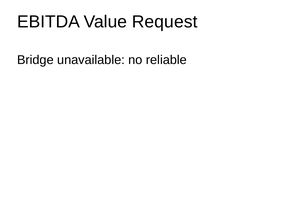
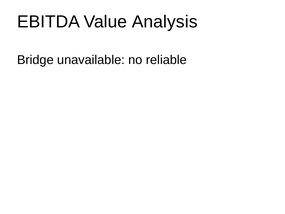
Request: Request -> Analysis
